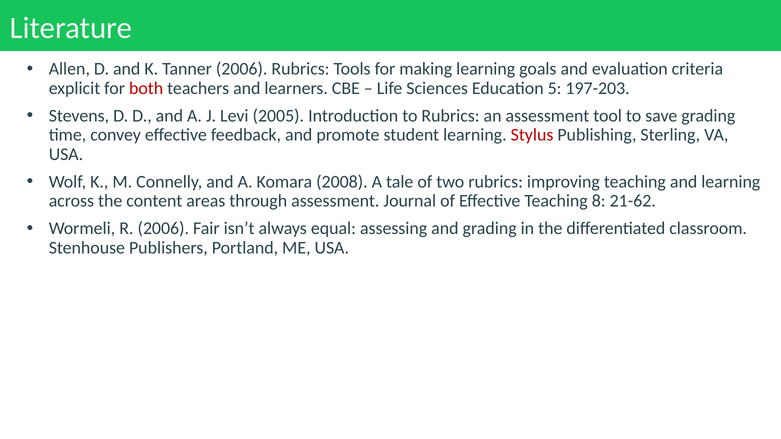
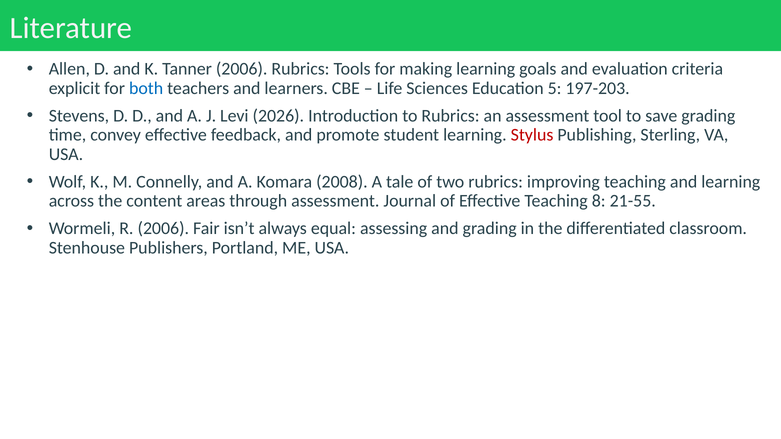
both colour: red -> blue
2005: 2005 -> 2026
21-62: 21-62 -> 21-55
